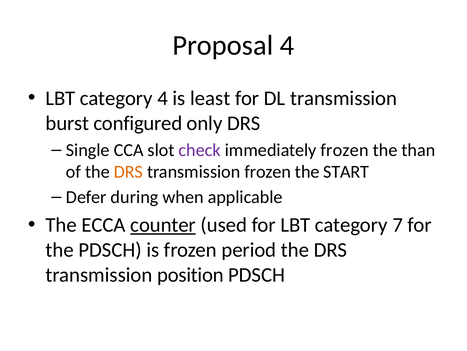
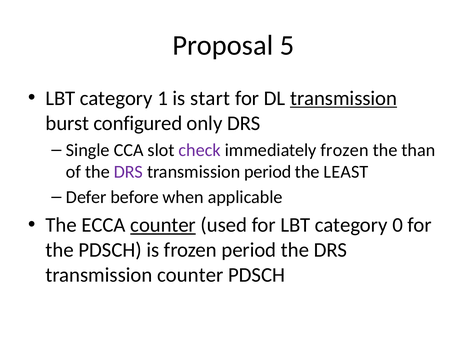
Proposal 4: 4 -> 5
category 4: 4 -> 1
least: least -> start
transmission at (344, 98) underline: none -> present
DRS at (128, 171) colour: orange -> purple
transmission frozen: frozen -> period
START: START -> LEAST
during: during -> before
7: 7 -> 0
transmission position: position -> counter
